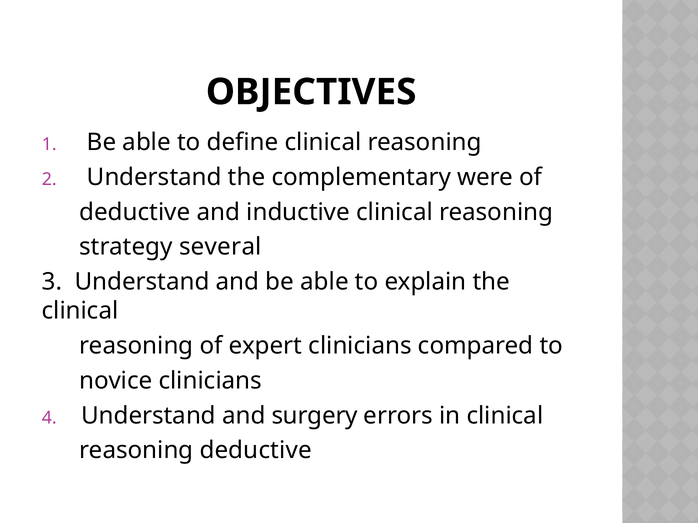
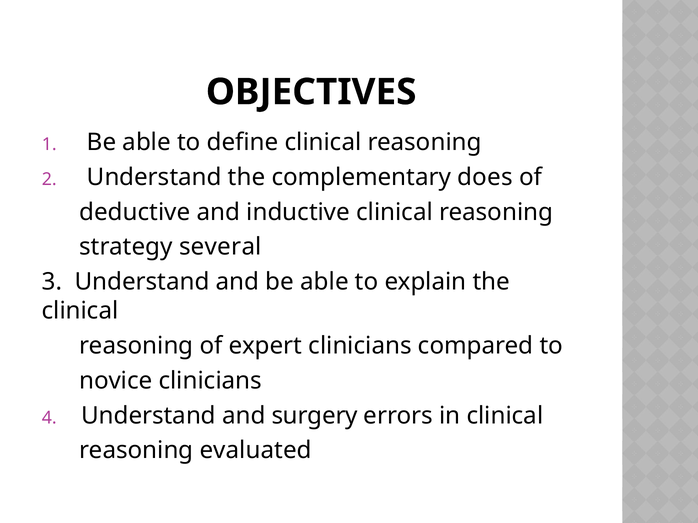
were: were -> does
reasoning deductive: deductive -> evaluated
